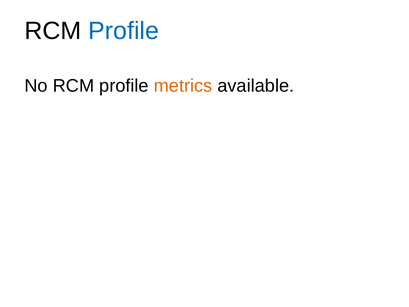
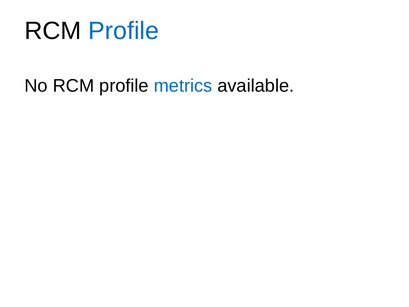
metrics colour: orange -> blue
